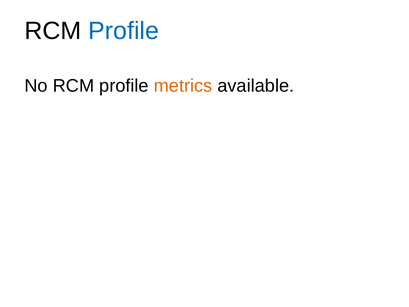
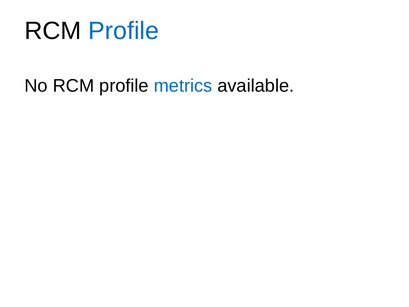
metrics colour: orange -> blue
